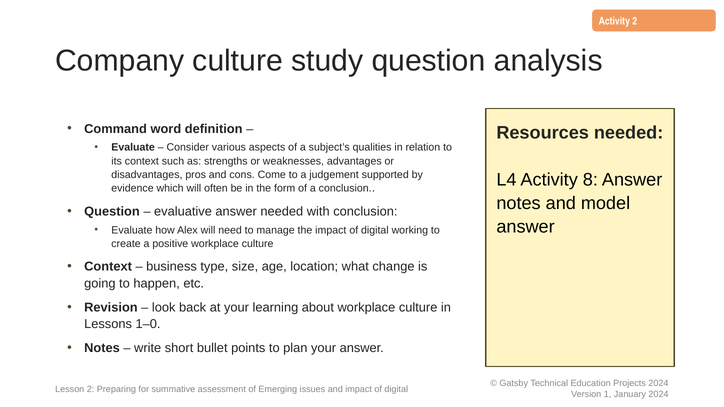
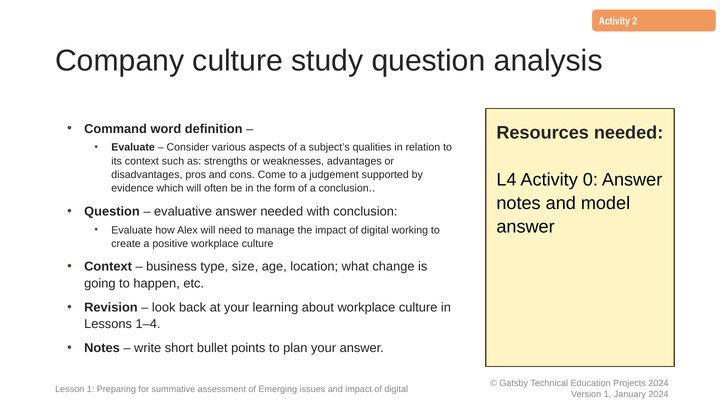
8: 8 -> 0
1–0: 1–0 -> 1–4
Lesson 2: 2 -> 1
